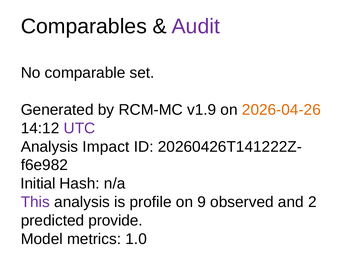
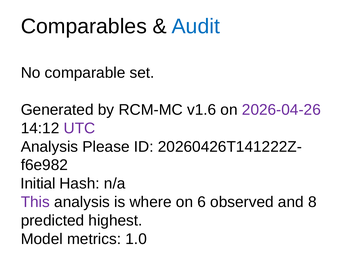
Audit colour: purple -> blue
v1.9: v1.9 -> v1.6
2026-04-26 colour: orange -> purple
Impact: Impact -> Please
profile: profile -> where
9: 9 -> 6
2: 2 -> 8
provide: provide -> highest
